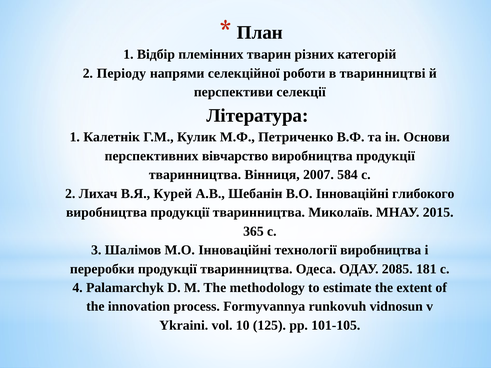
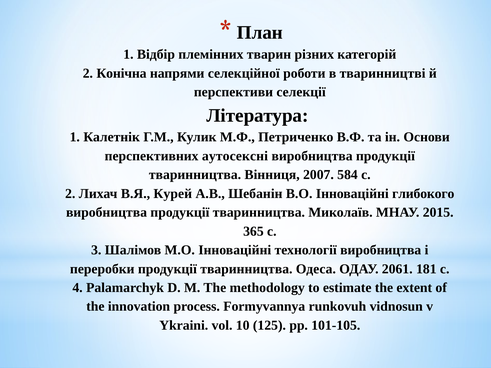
Періоду: Періоду -> Конічна
вівчарство: вівчарство -> аутосексні
2085: 2085 -> 2061
